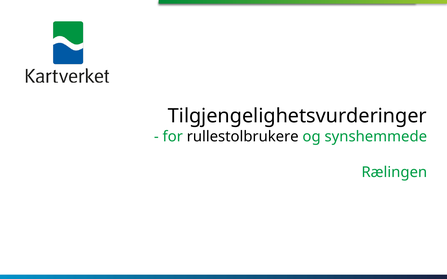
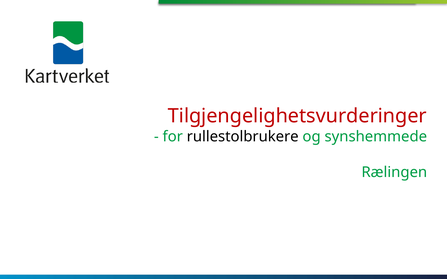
Tilgjengelighetsvurderinger colour: black -> red
